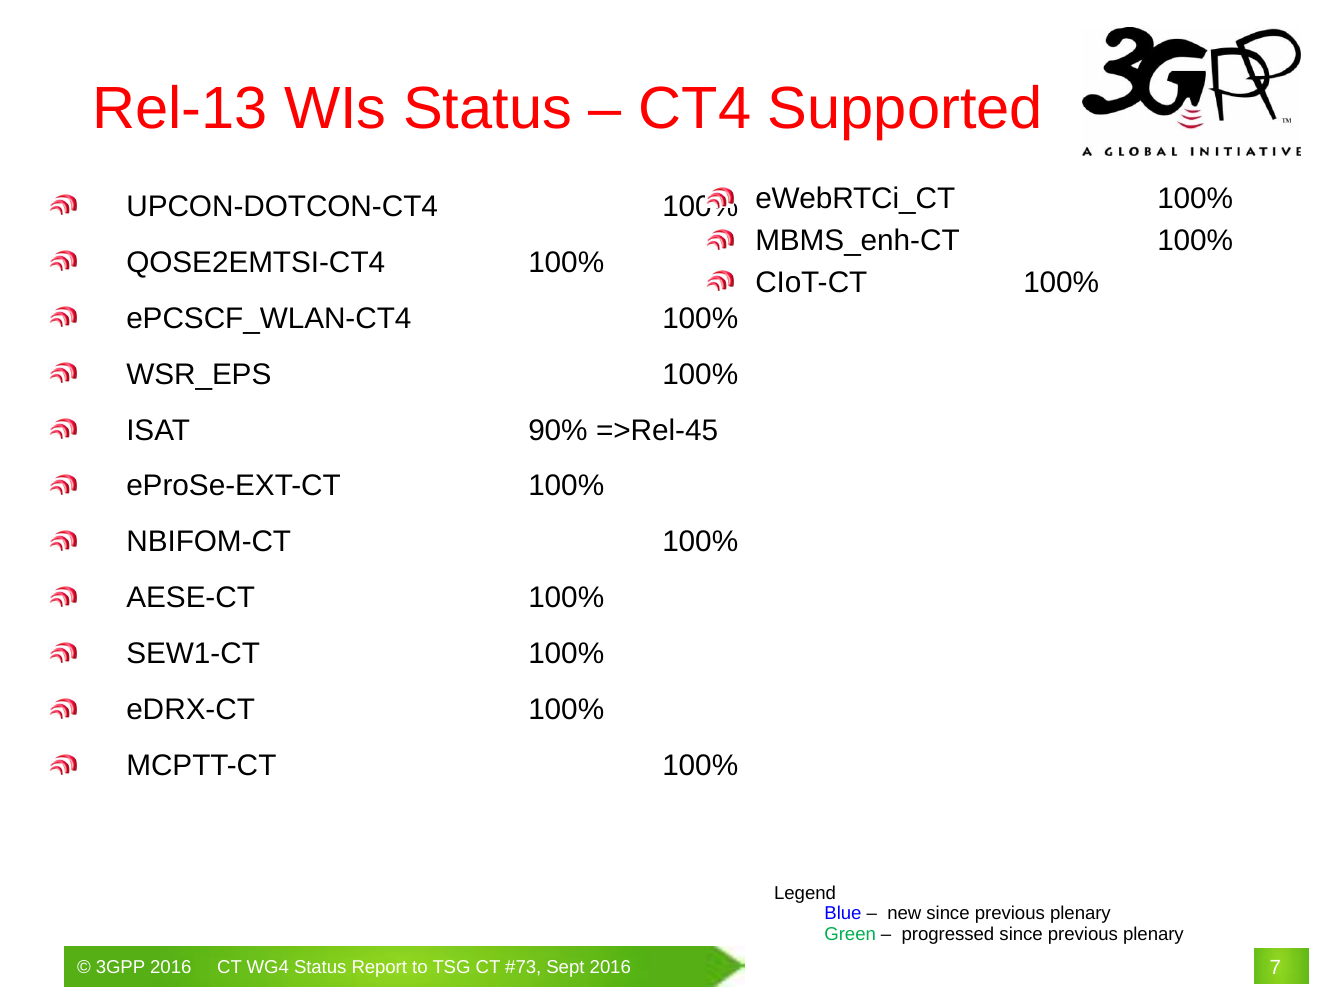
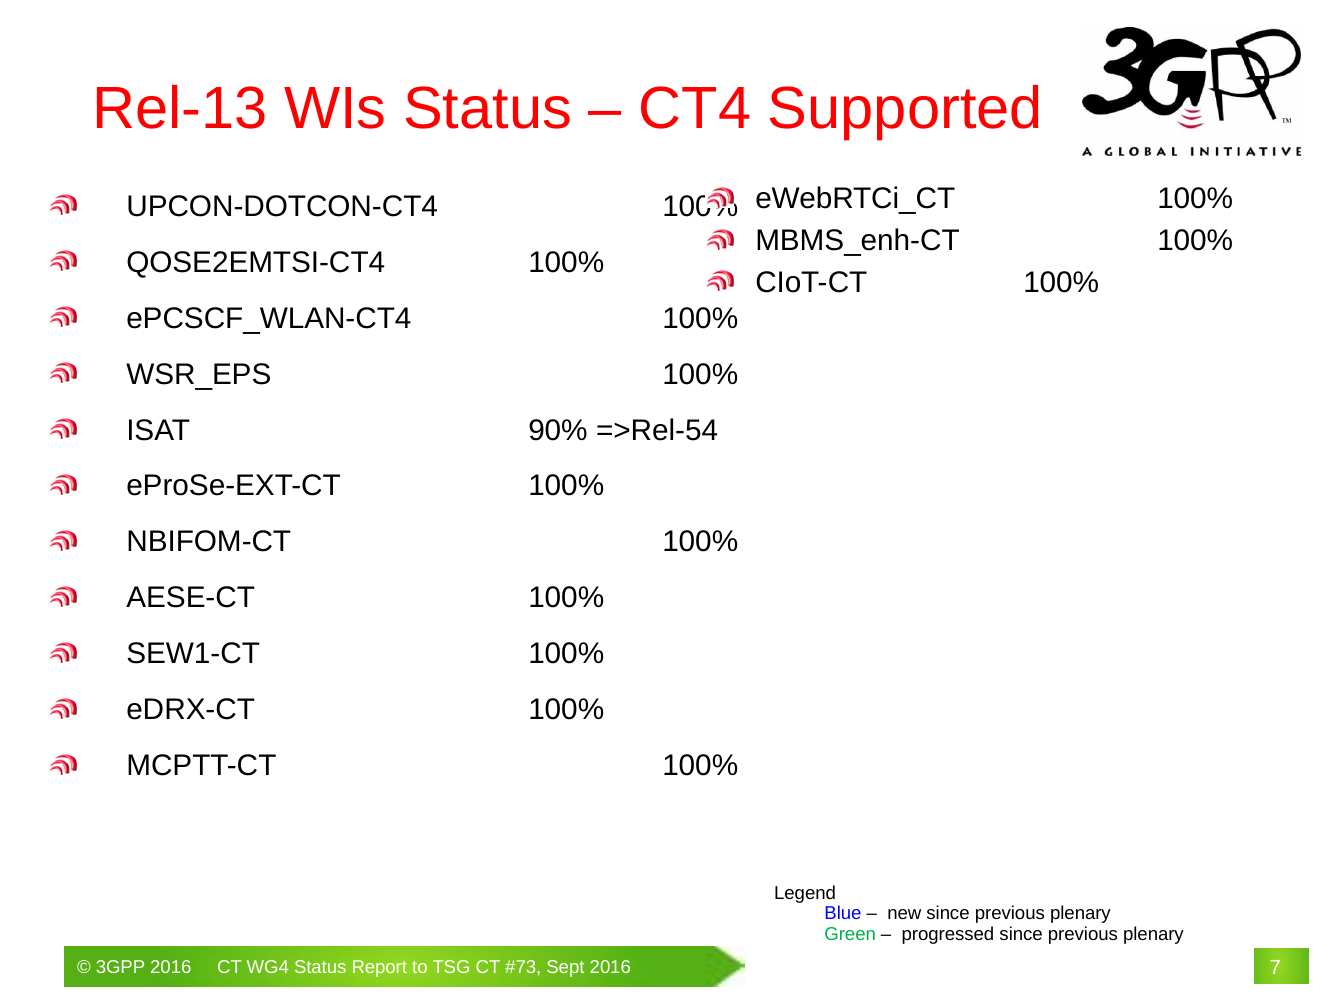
=>Rel-45: =>Rel-45 -> =>Rel-54
